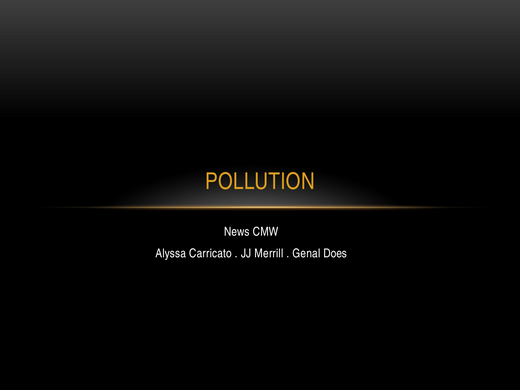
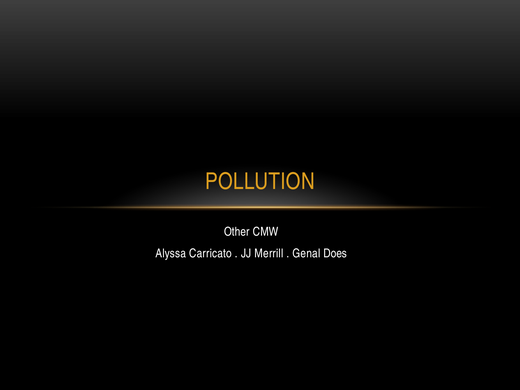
News: News -> Other
